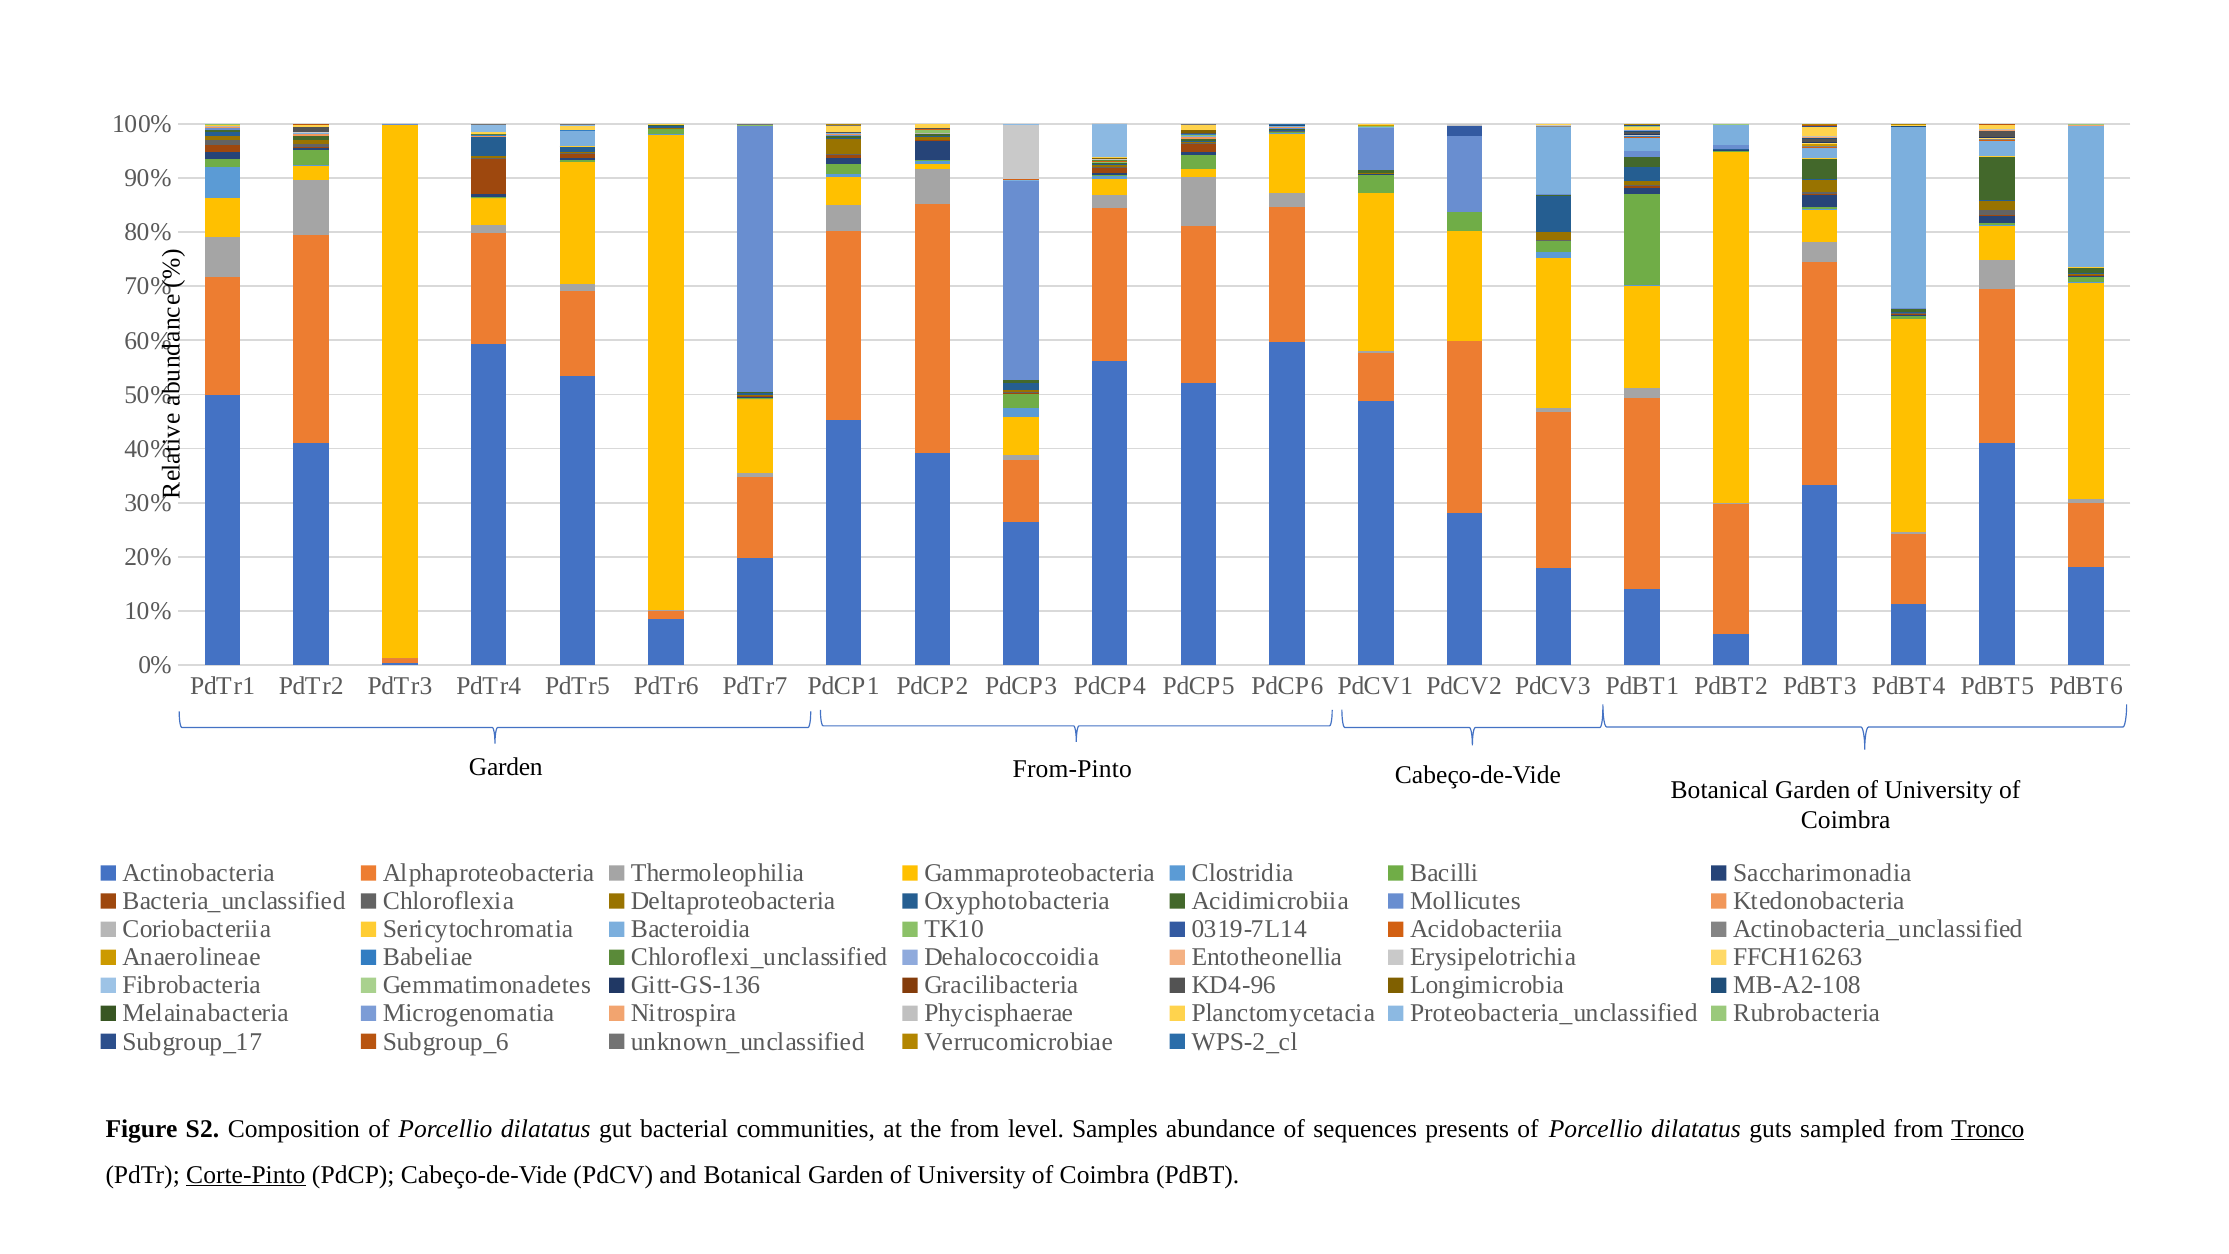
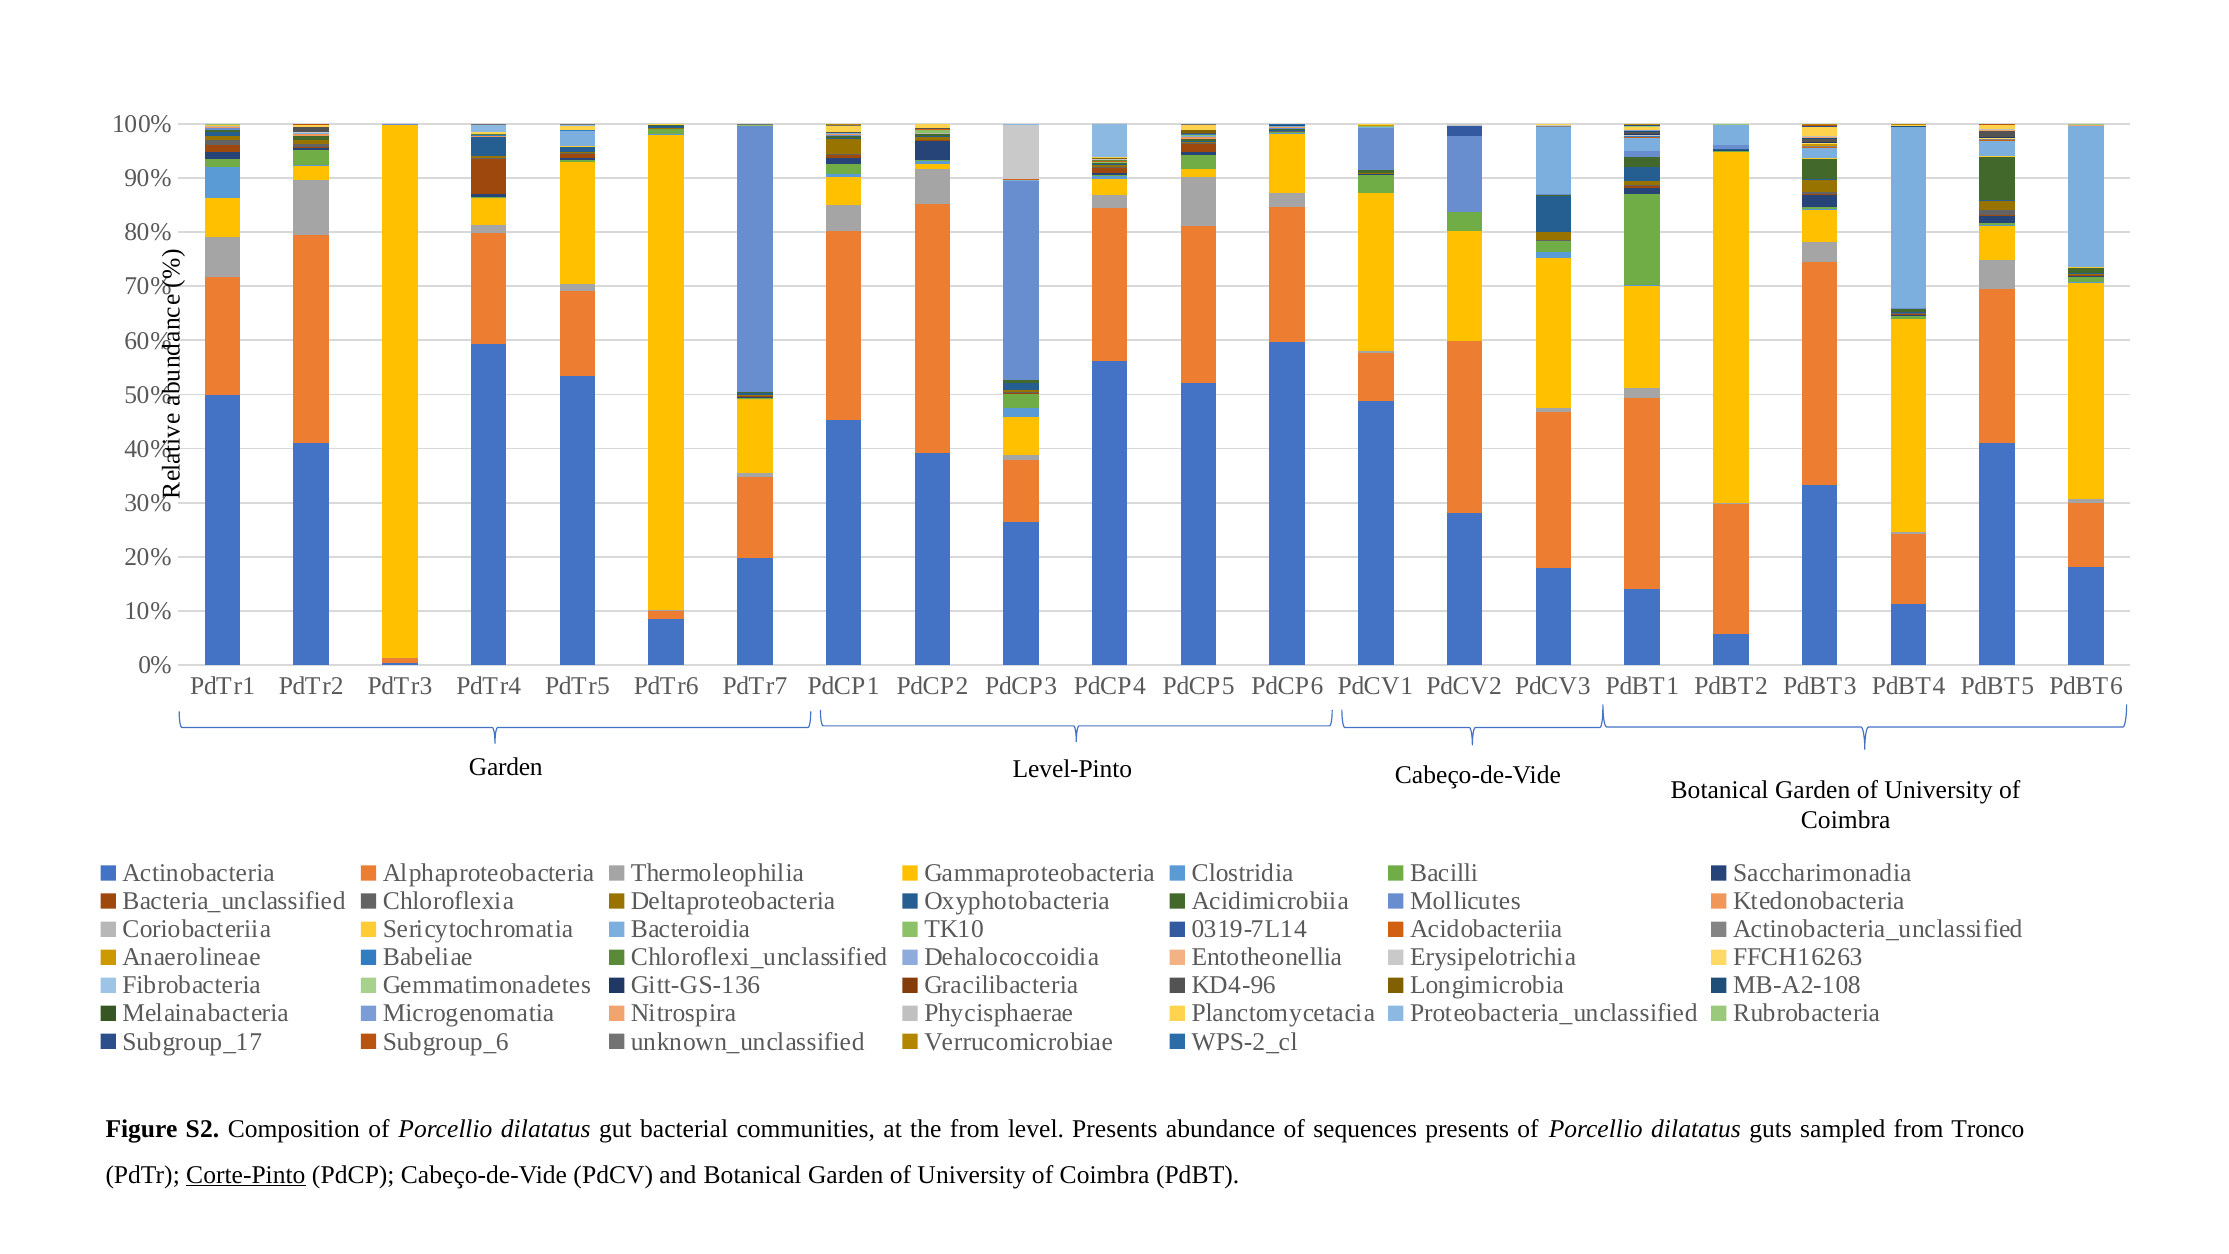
From-Pinto: From-Pinto -> Level-Pinto
level Samples: Samples -> Presents
Tronco underline: present -> none
